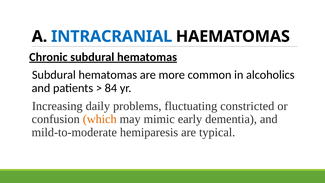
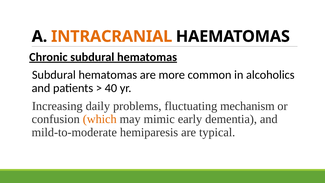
INTRACRANIAL colour: blue -> orange
84: 84 -> 40
constricted: constricted -> mechanism
